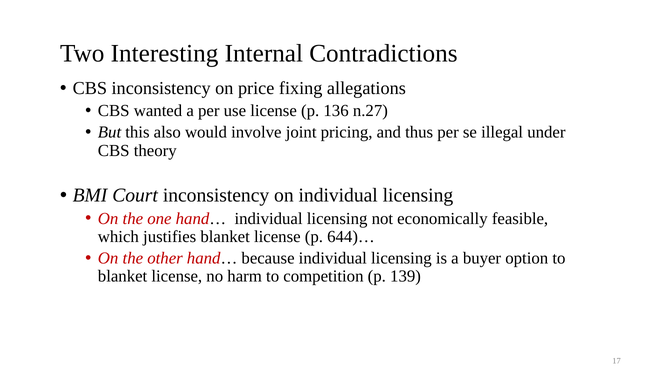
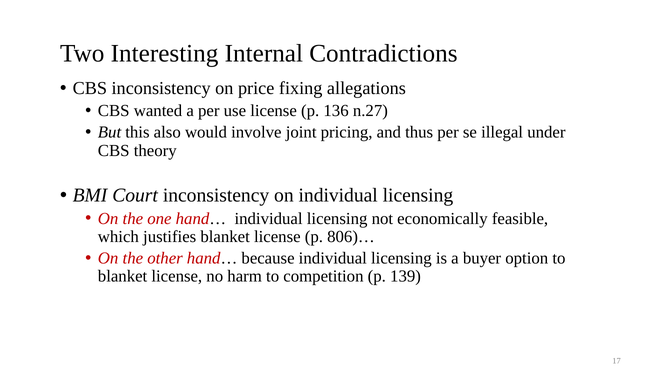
644)…: 644)… -> 806)…
